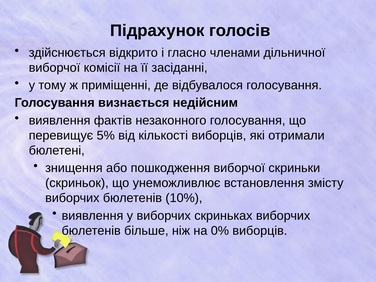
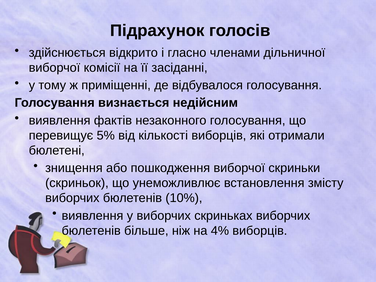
0%: 0% -> 4%
